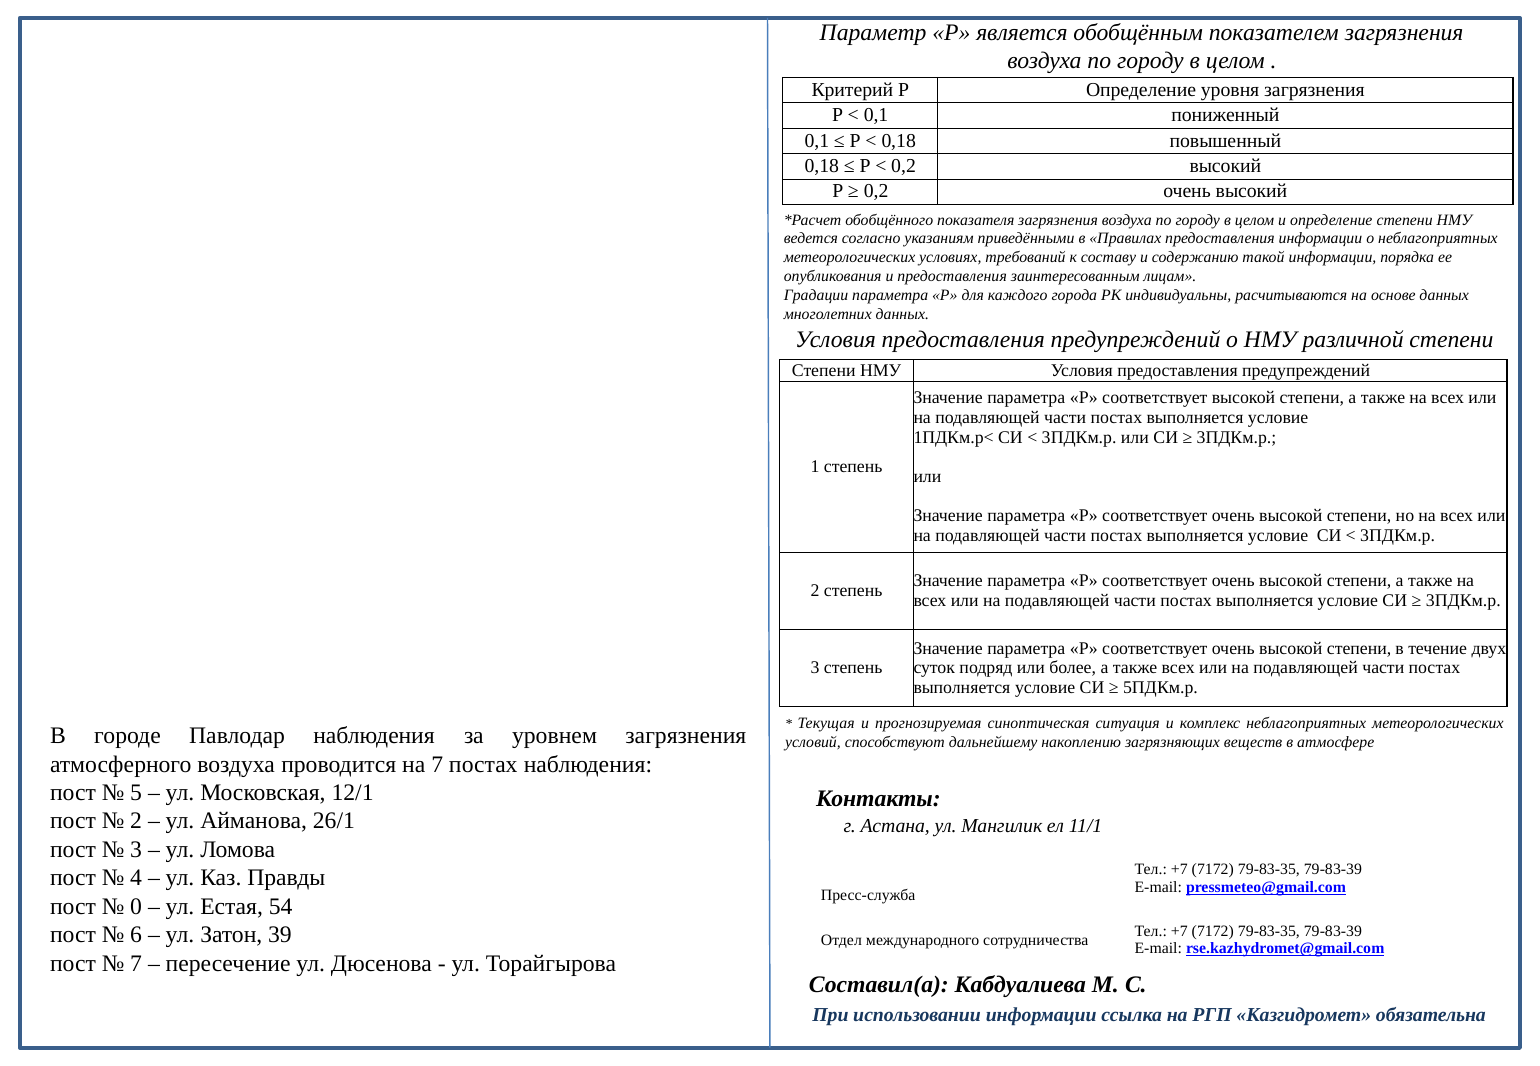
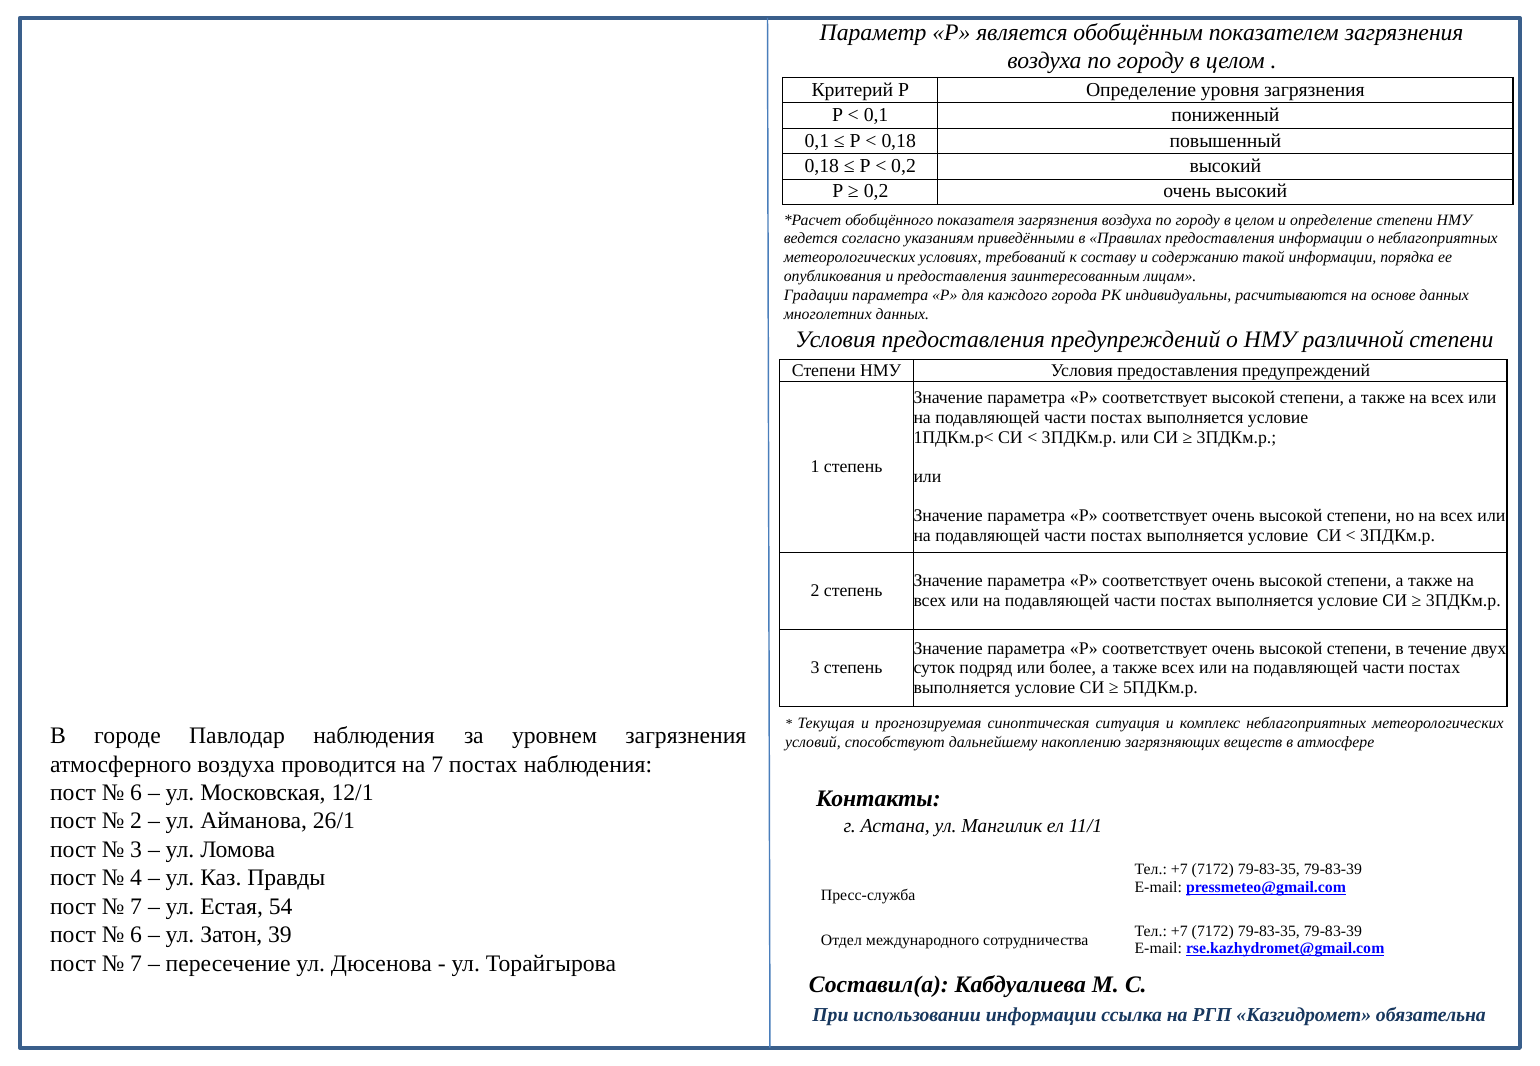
5 at (136, 793): 5 -> 6
0 at (136, 907): 0 -> 7
